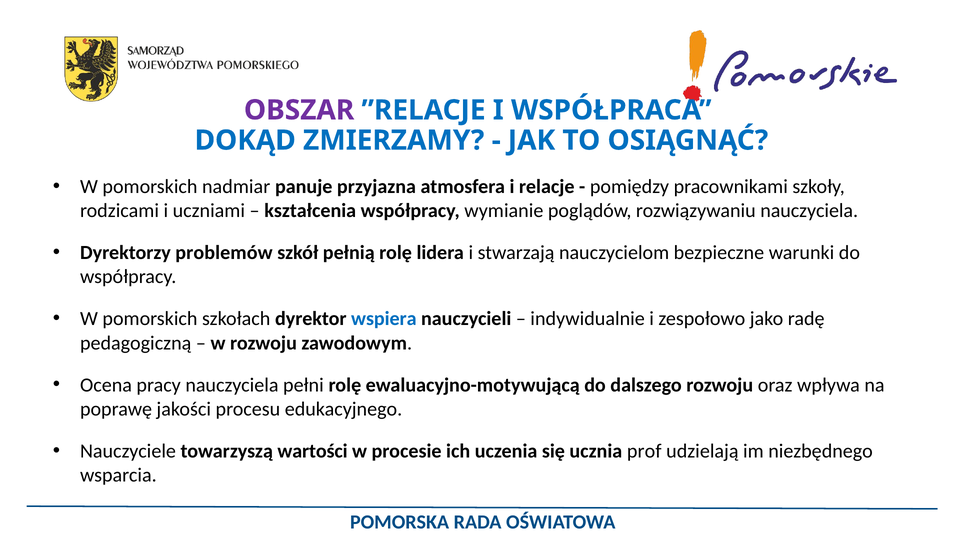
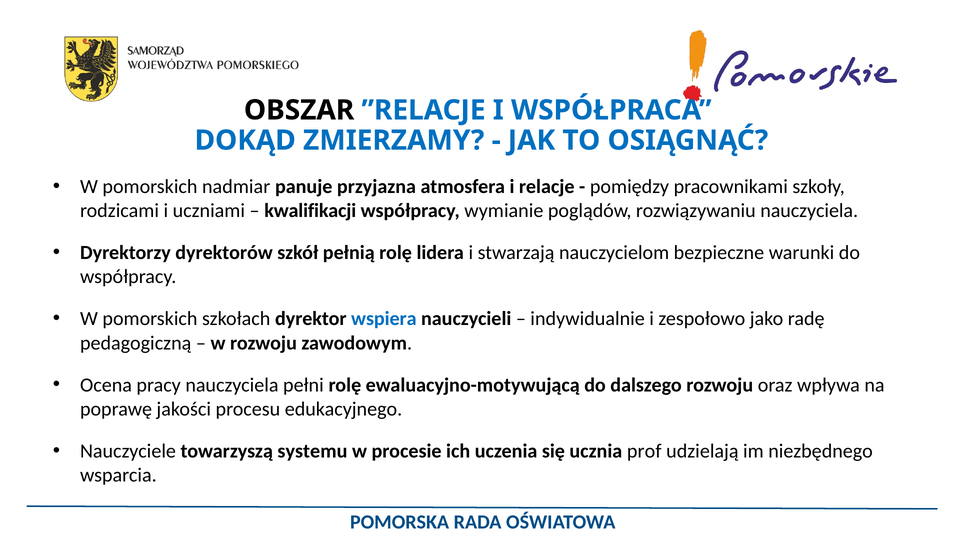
OBSZAR colour: purple -> black
kształcenia: kształcenia -> kwalifikacji
problemów: problemów -> dyrektorów
wartości: wartości -> systemu
